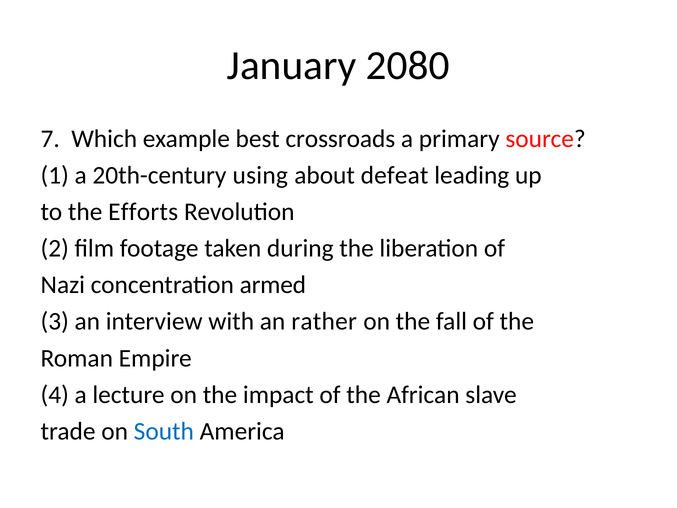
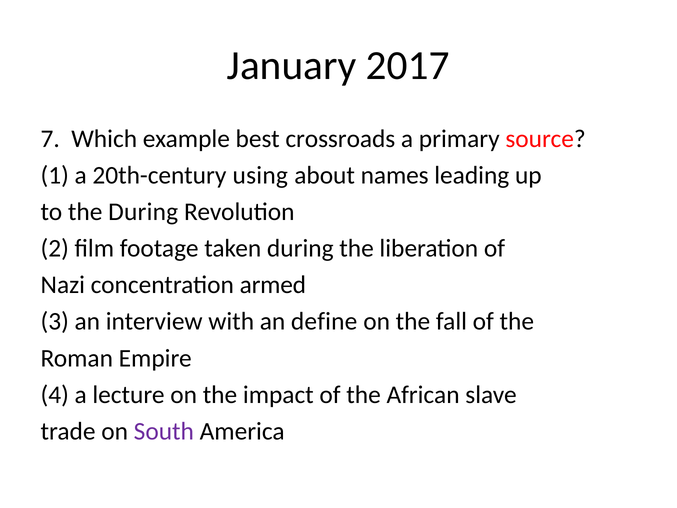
2080: 2080 -> 2017
defeat: defeat -> names
the Efforts: Efforts -> During
rather: rather -> define
South colour: blue -> purple
